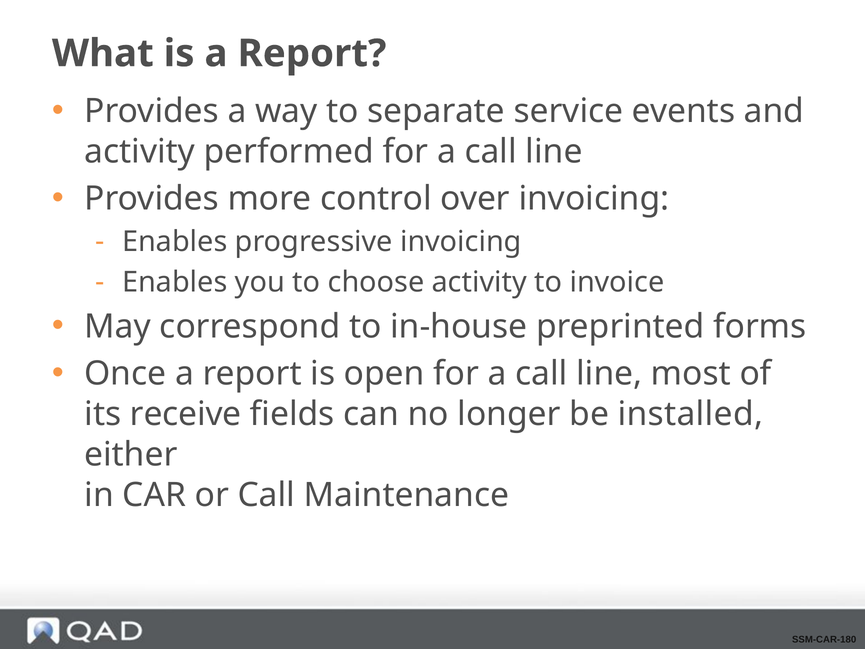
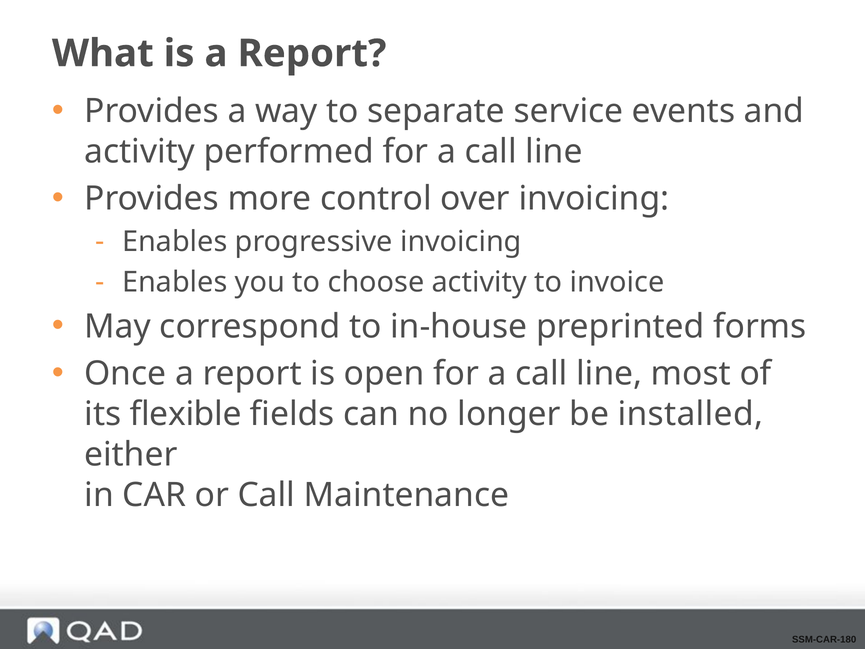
receive: receive -> flexible
